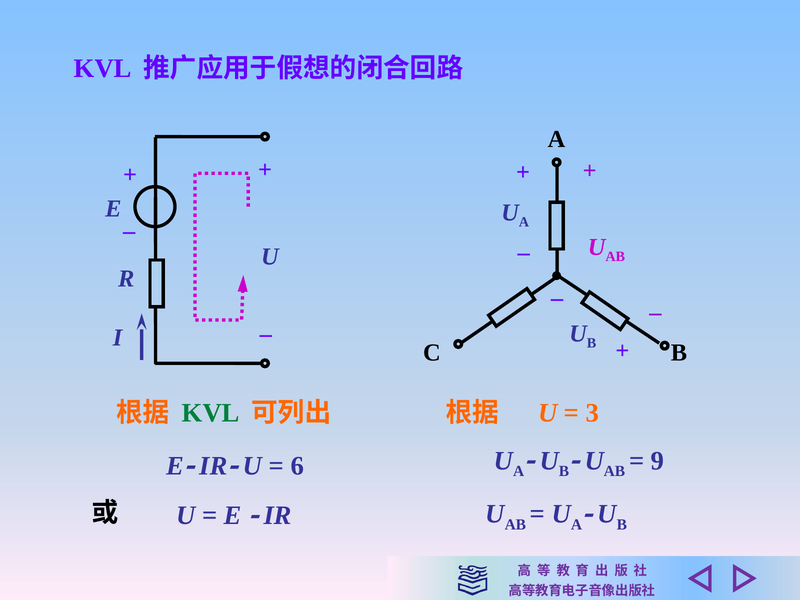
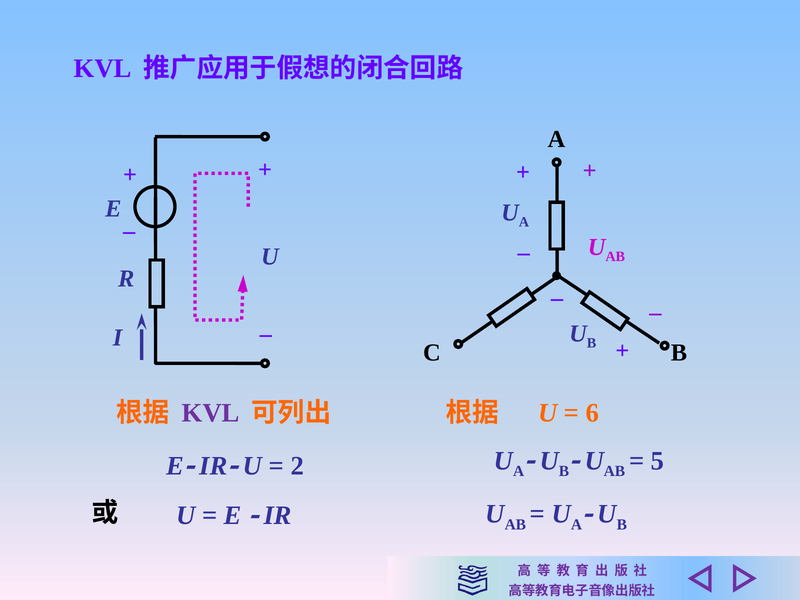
3: 3 -> 6
KVL at (211, 413) colour: green -> purple
9: 9 -> 5
6: 6 -> 2
